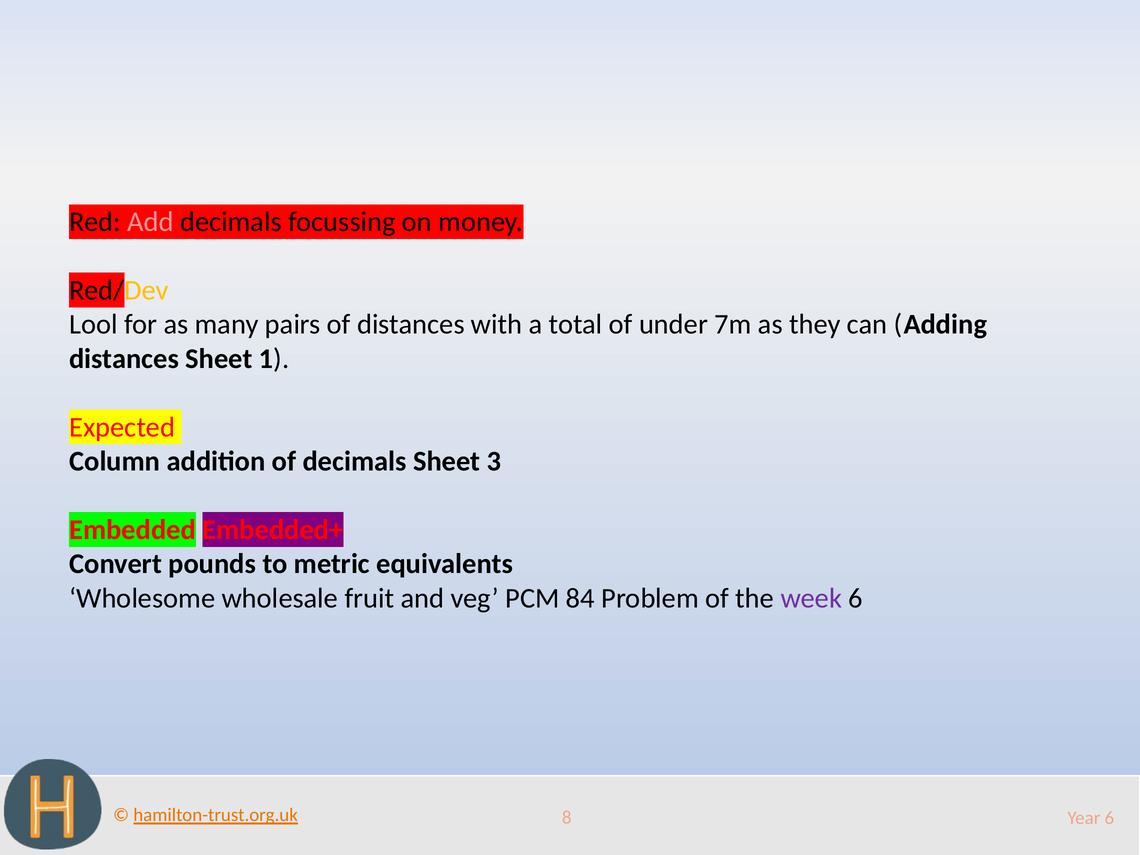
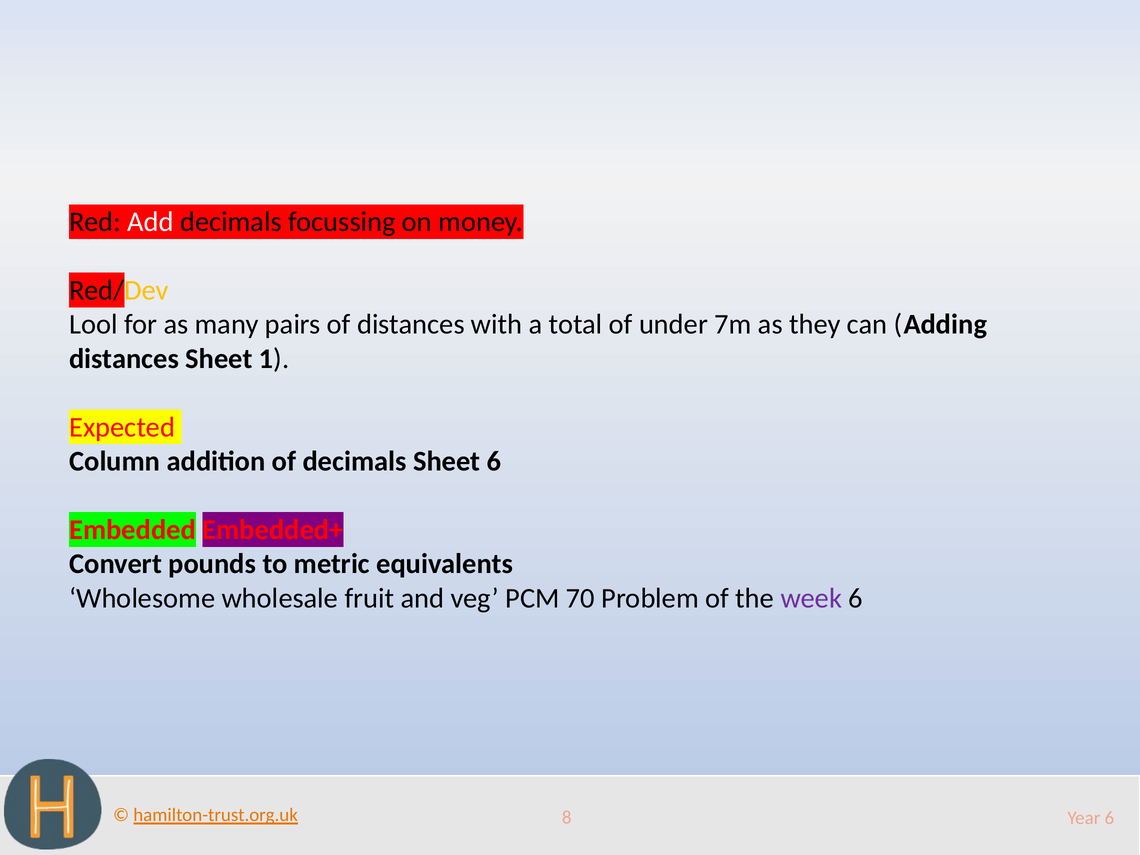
Add colour: pink -> white
Sheet 3: 3 -> 6
84: 84 -> 70
